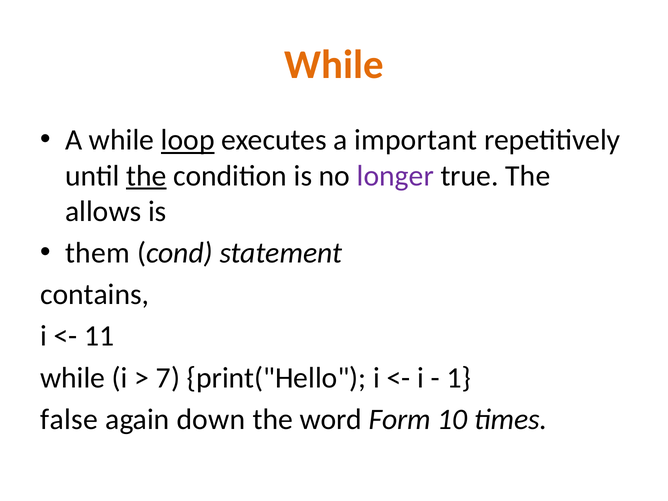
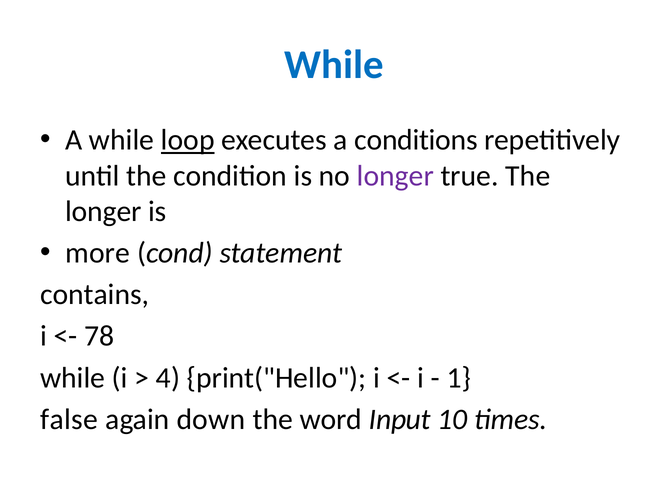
While at (334, 65) colour: orange -> blue
important: important -> conditions
the at (146, 176) underline: present -> none
allows at (103, 211): allows -> longer
them: them -> more
11: 11 -> 78
7: 7 -> 4
Form: Form -> Input
